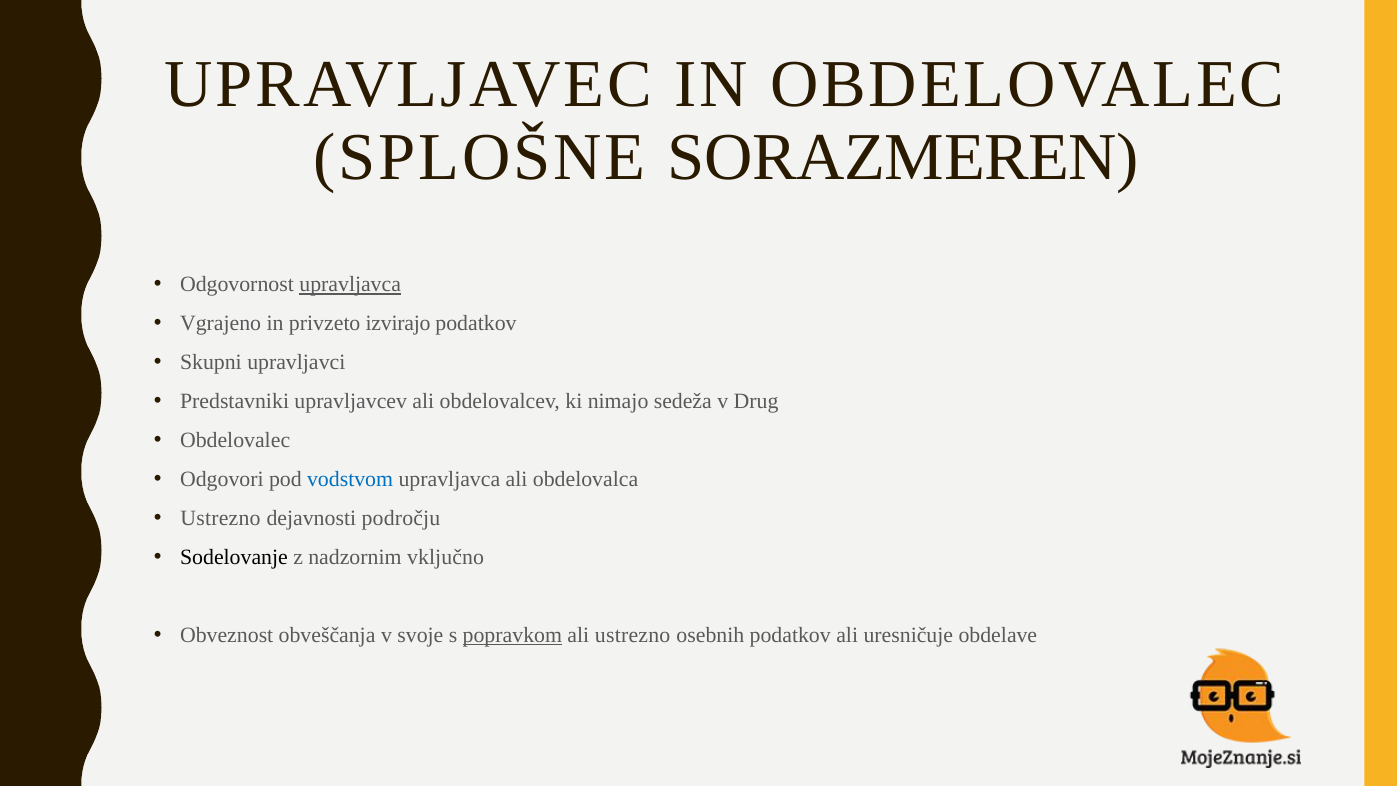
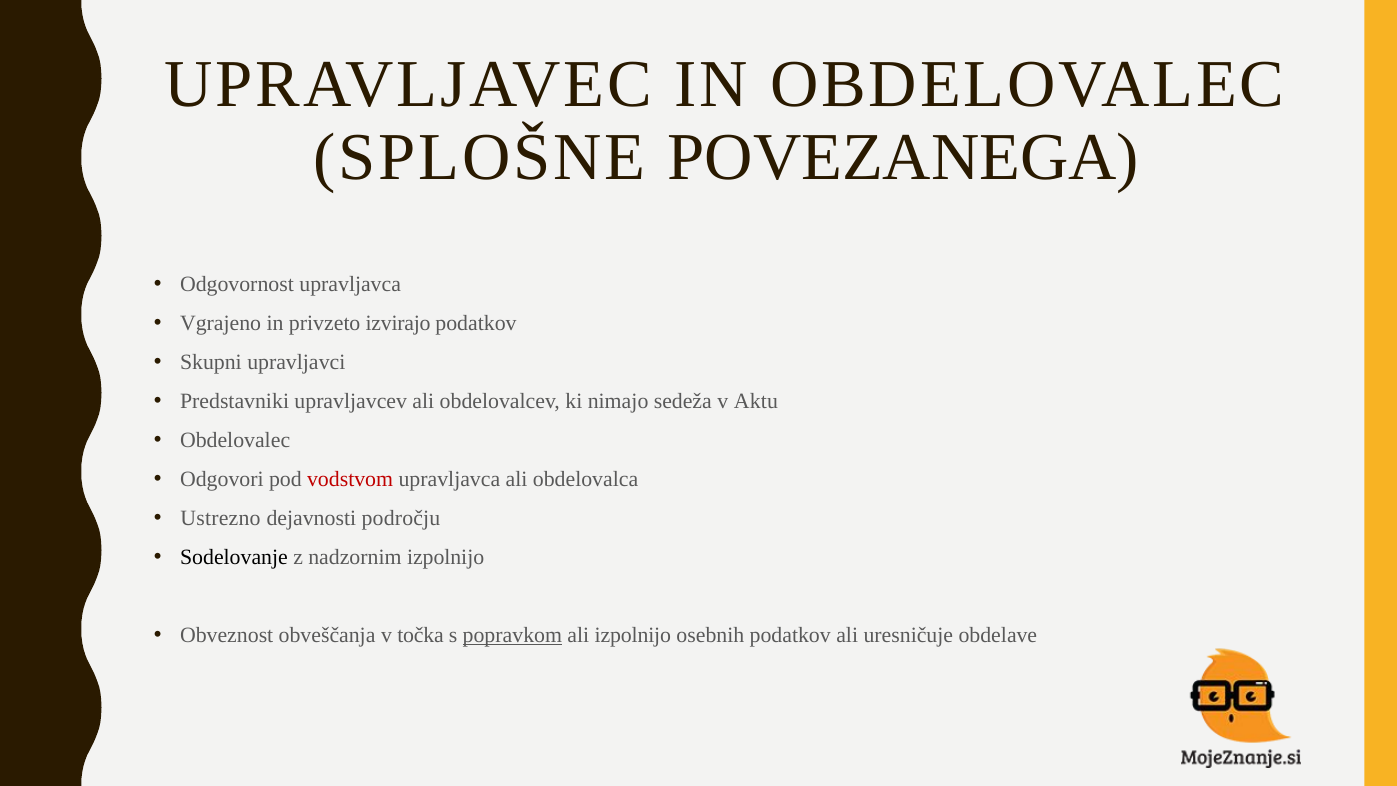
SORAZMEREN: SORAZMEREN -> POVEZANEGA
upravljavca at (350, 284) underline: present -> none
Drug: Drug -> Aktu
vodstvom colour: blue -> red
nadzornim vključno: vključno -> izpolnijo
svoje: svoje -> točka
ali ustrezno: ustrezno -> izpolnijo
